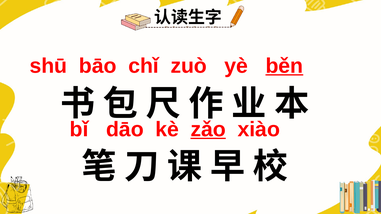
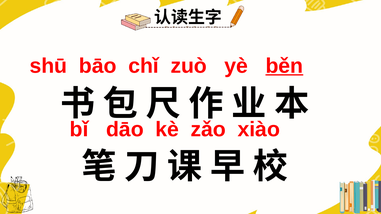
zǎo underline: present -> none
